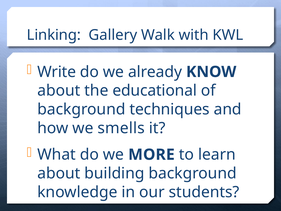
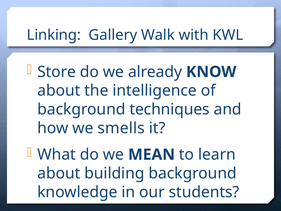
Write: Write -> Store
educational: educational -> intelligence
MORE: MORE -> MEAN
